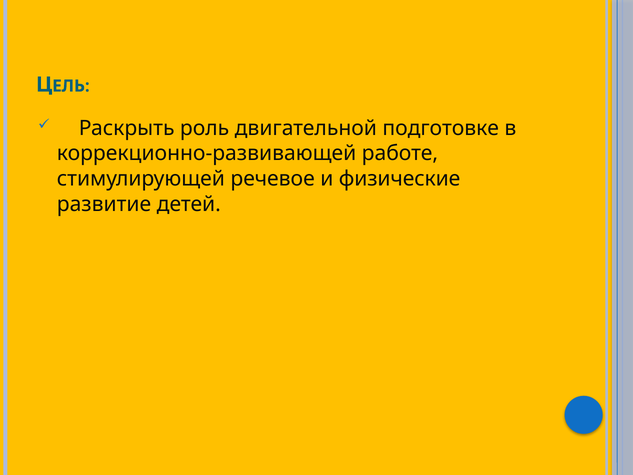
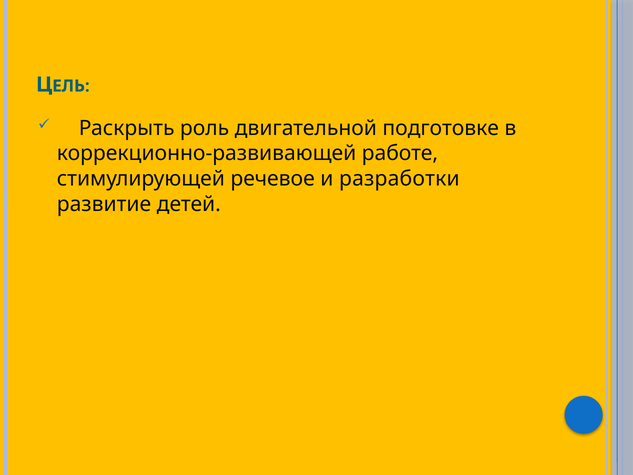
физические: физические -> разработки
